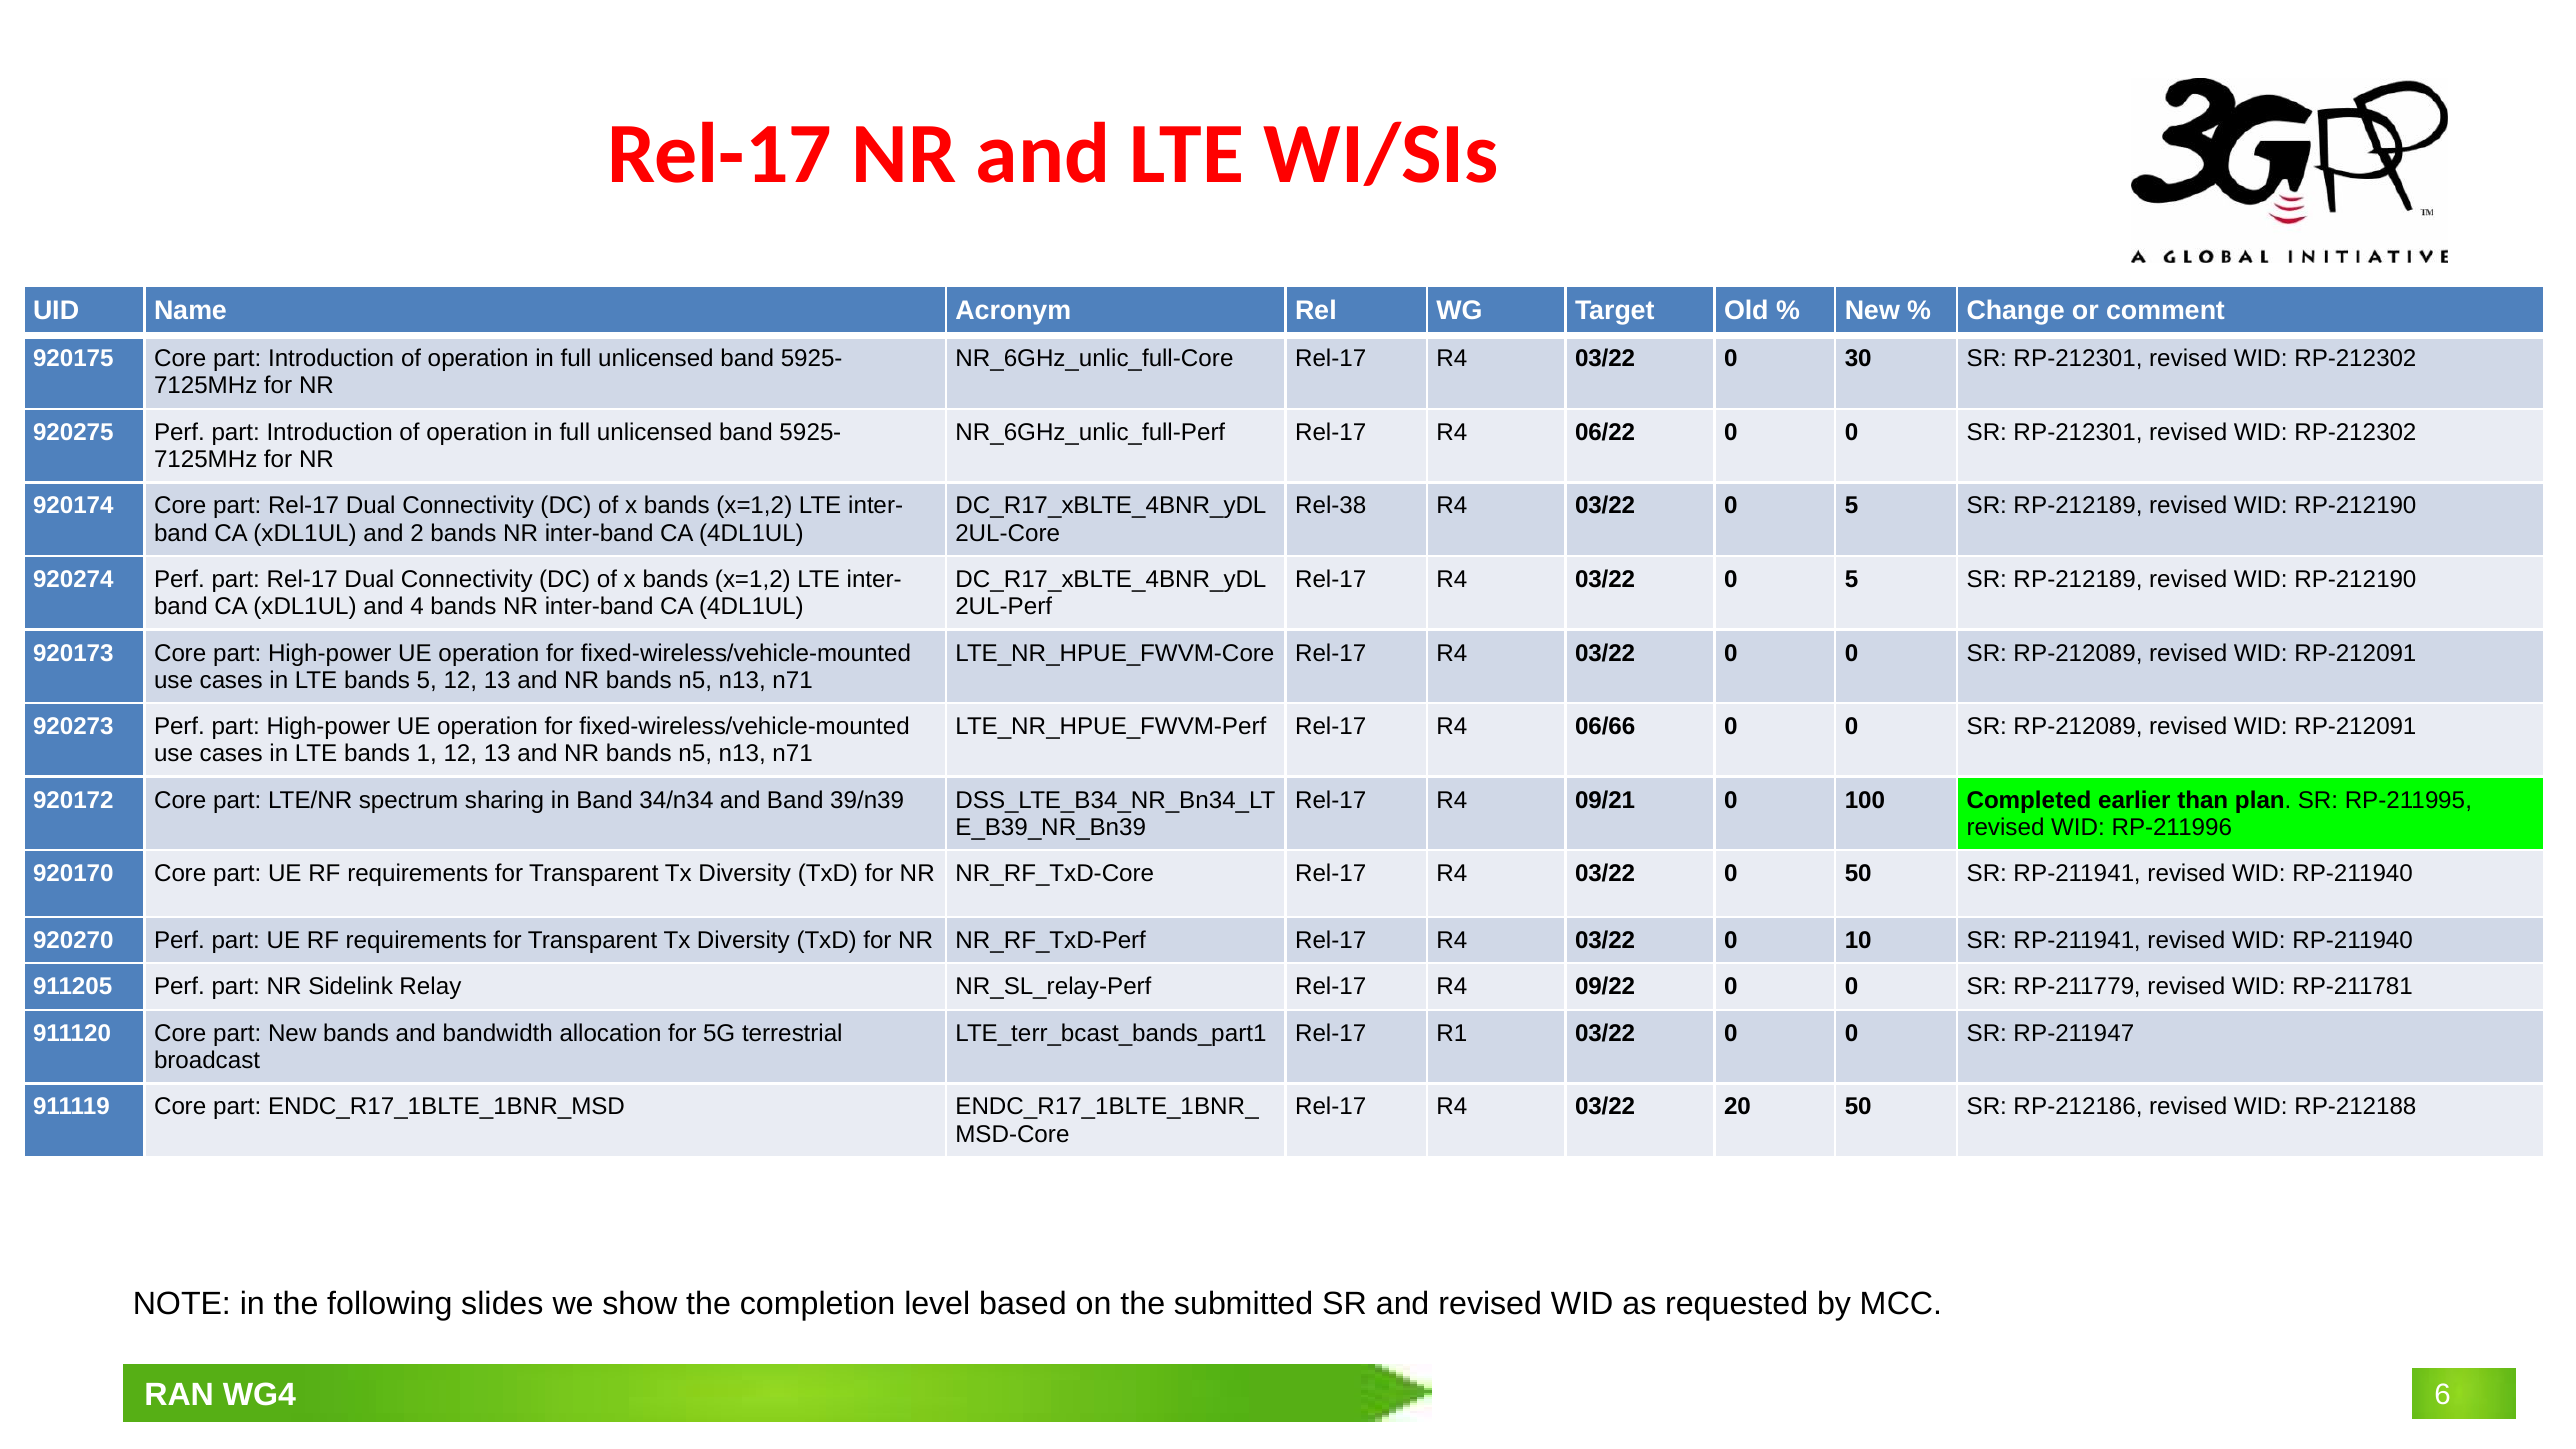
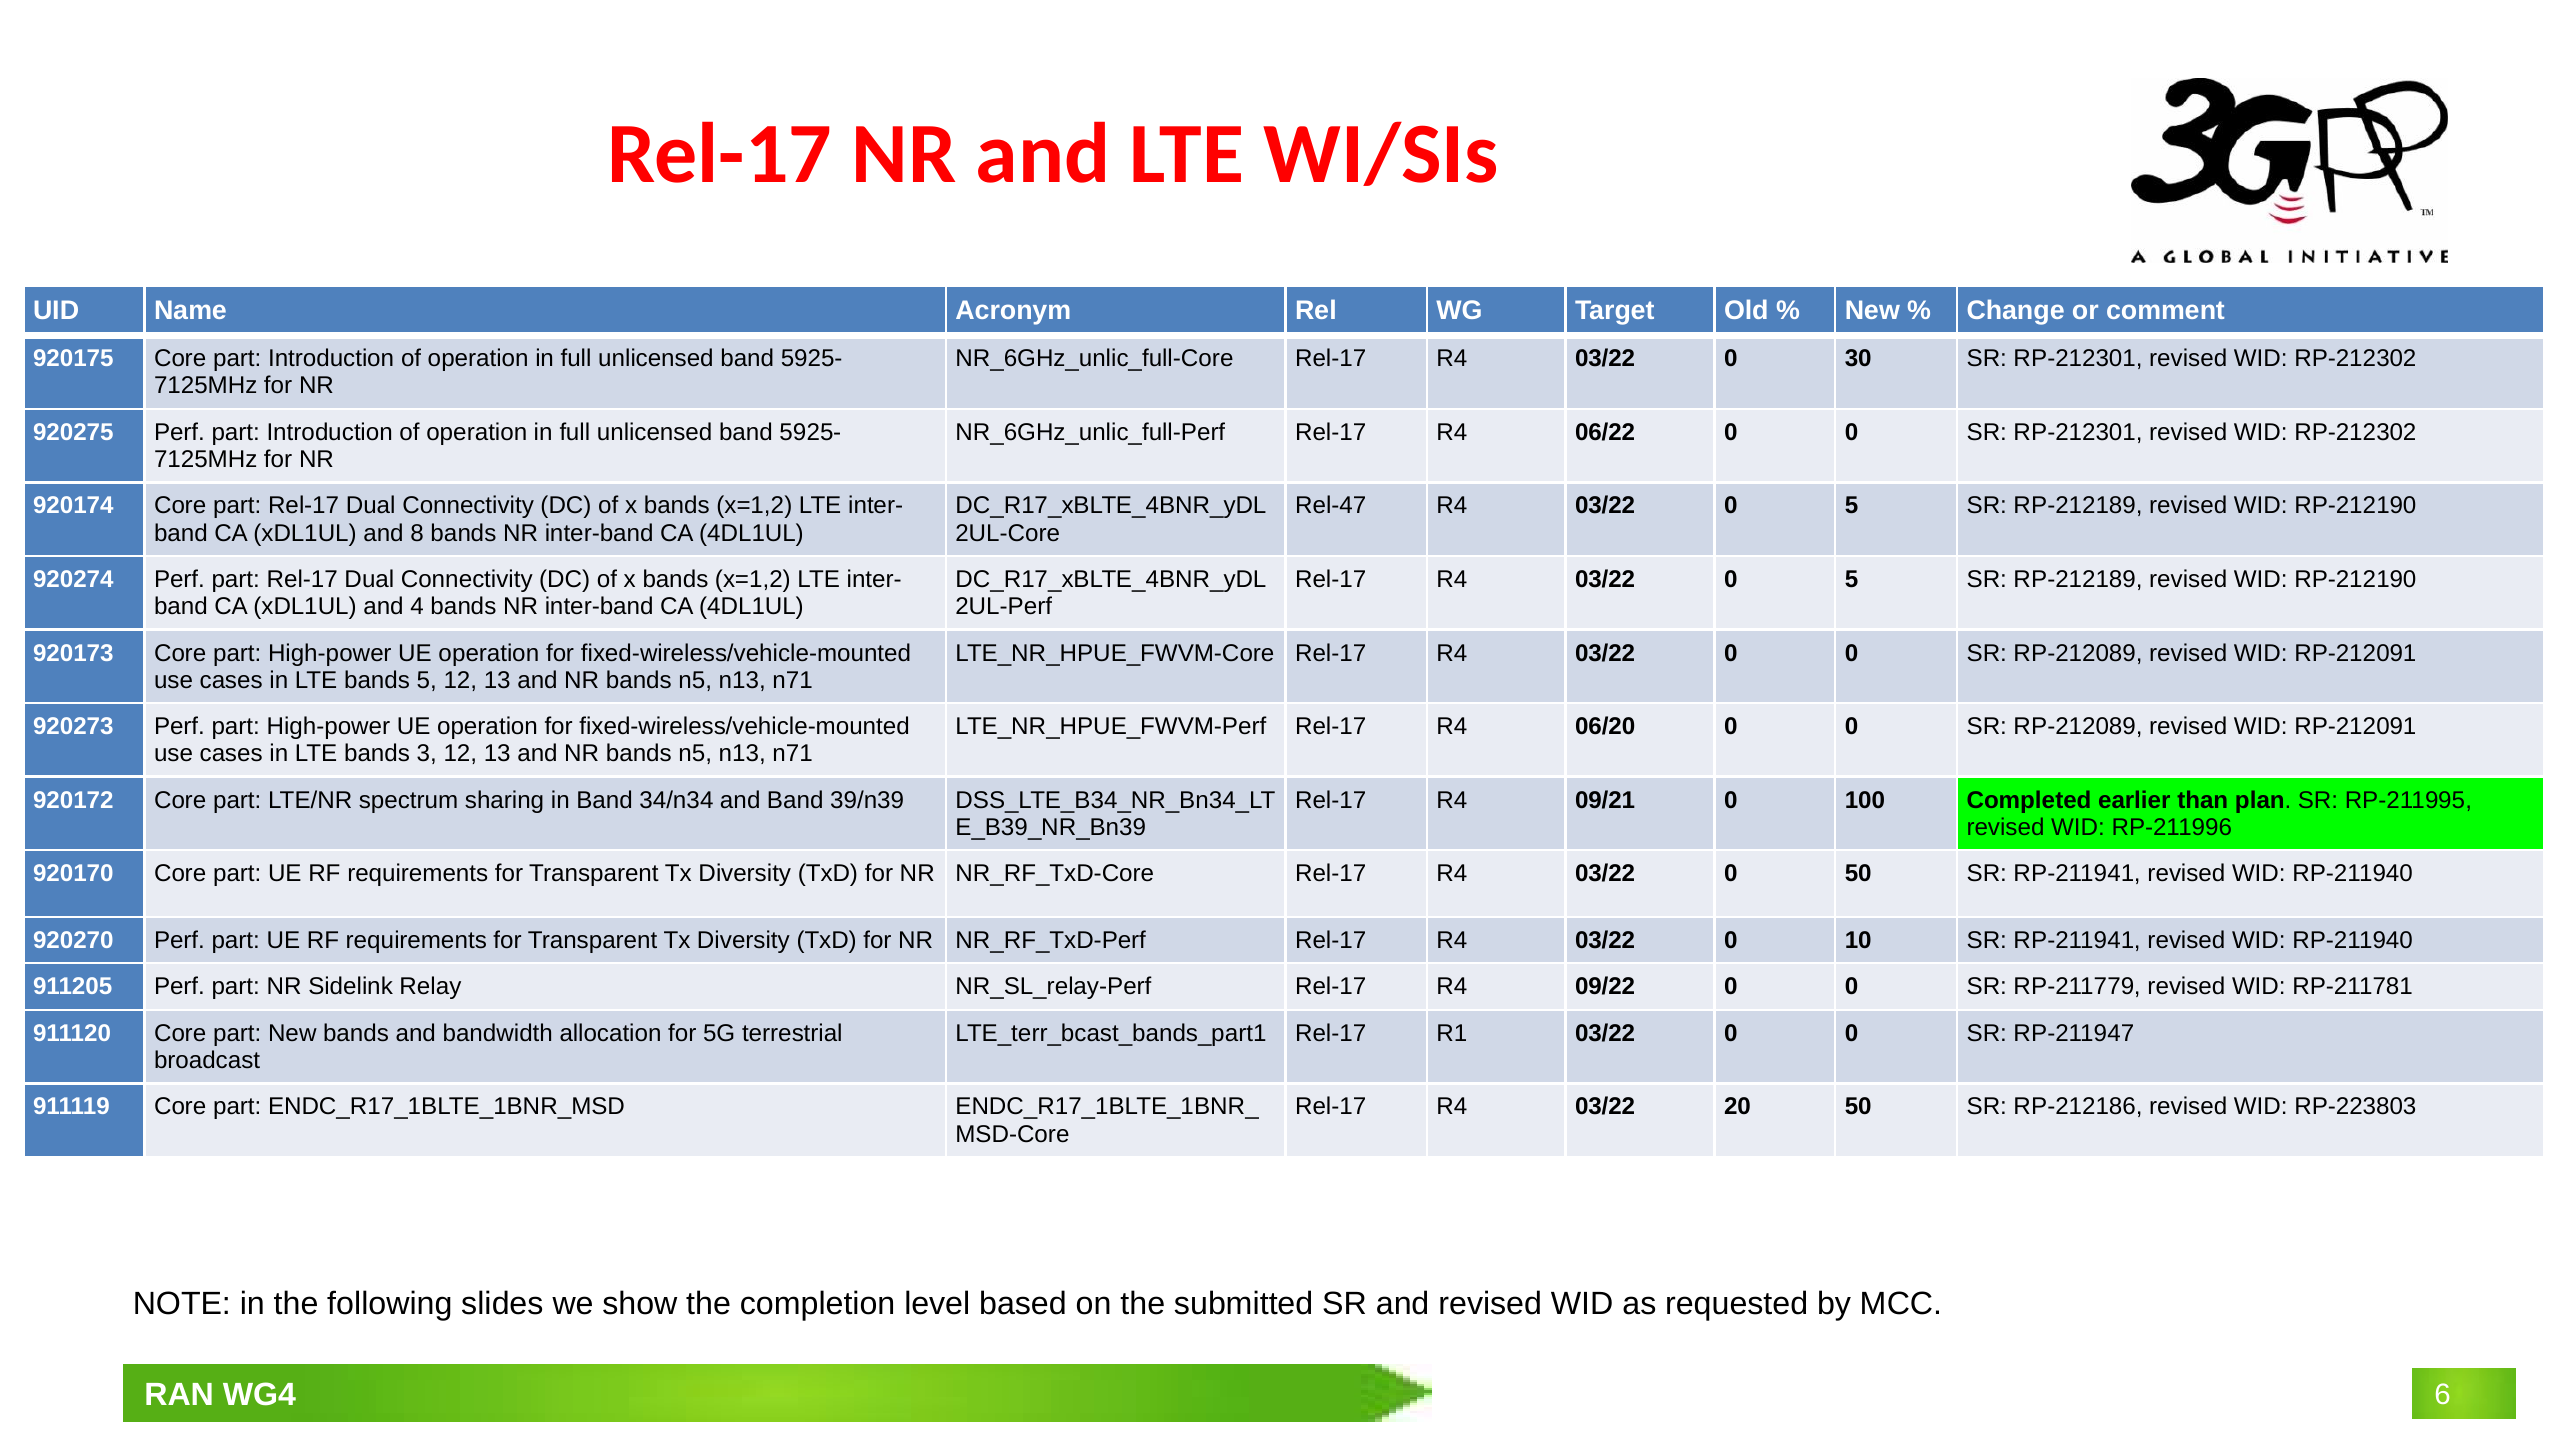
Rel-38: Rel-38 -> Rel-47
2: 2 -> 8
06/66: 06/66 -> 06/20
1: 1 -> 3
RP-212188: RP-212188 -> RP-223803
